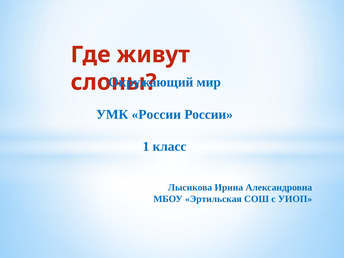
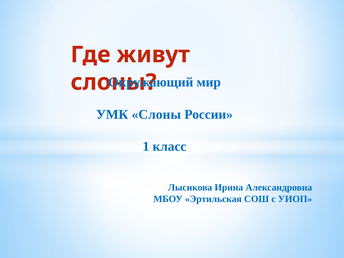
УМК России: России -> Слоны
